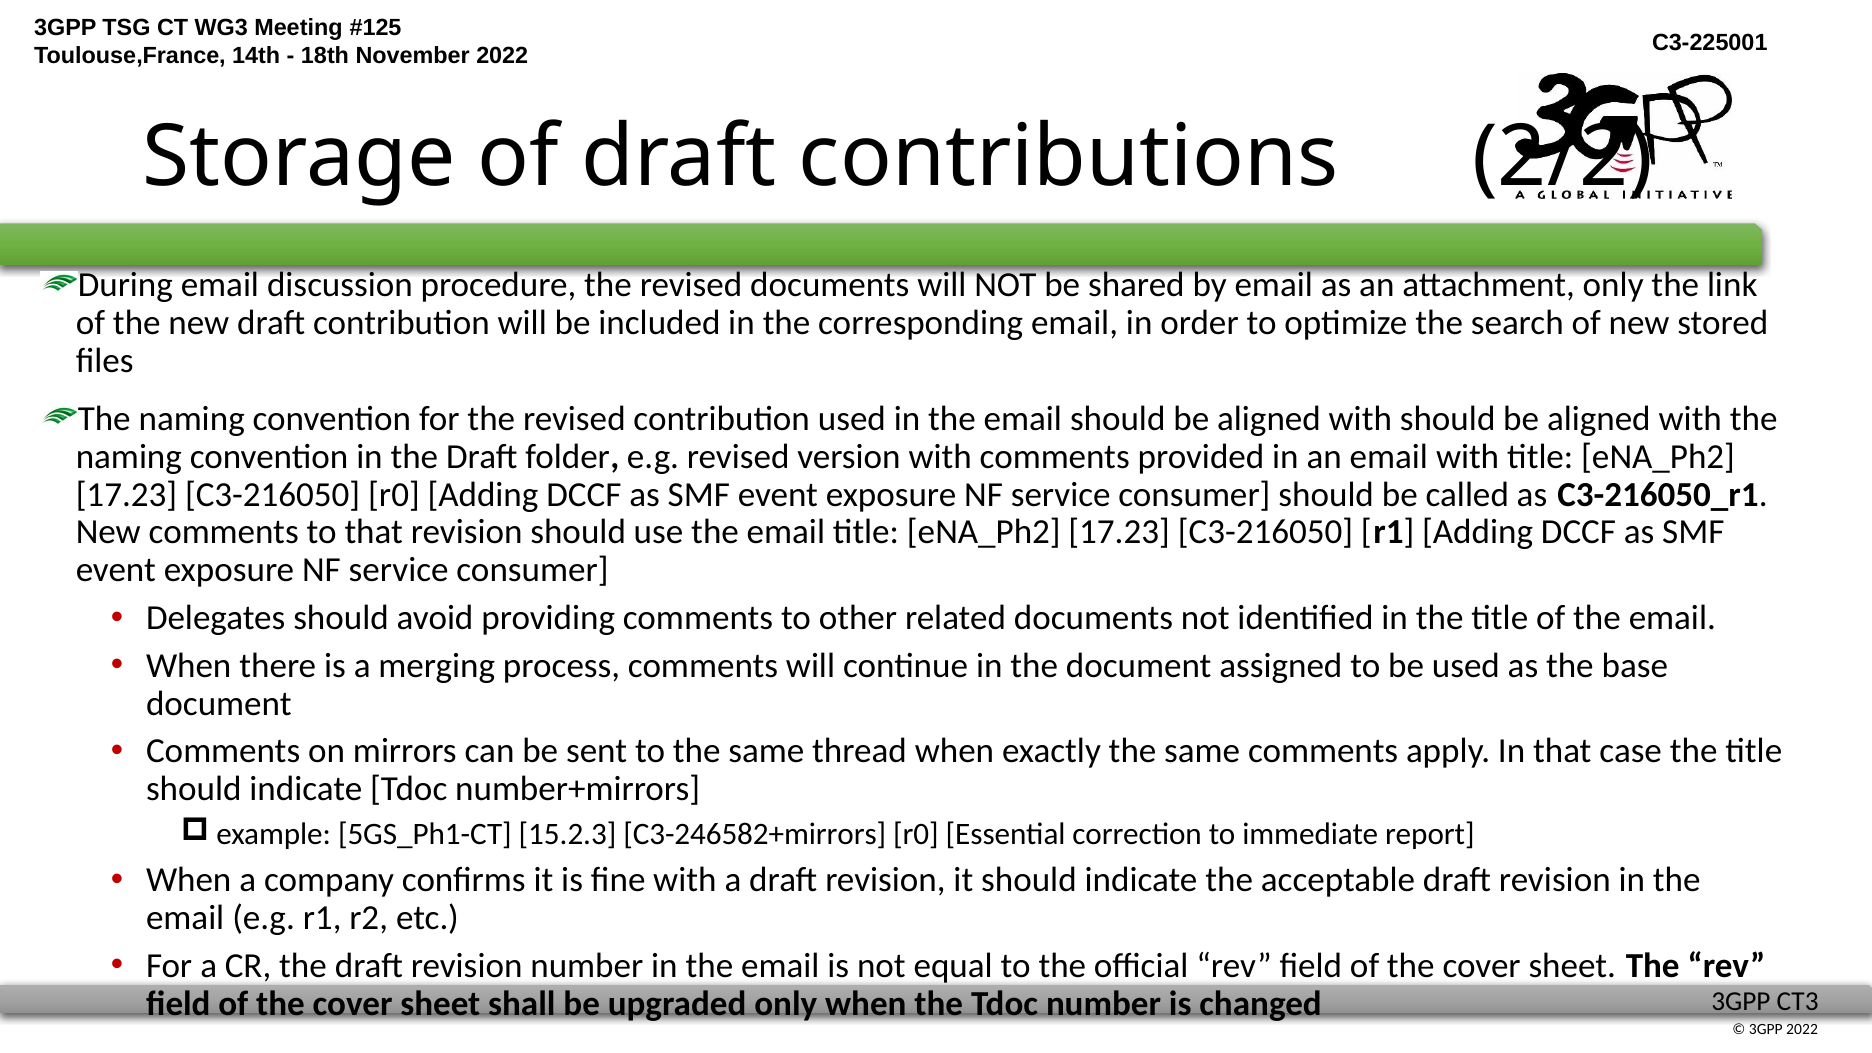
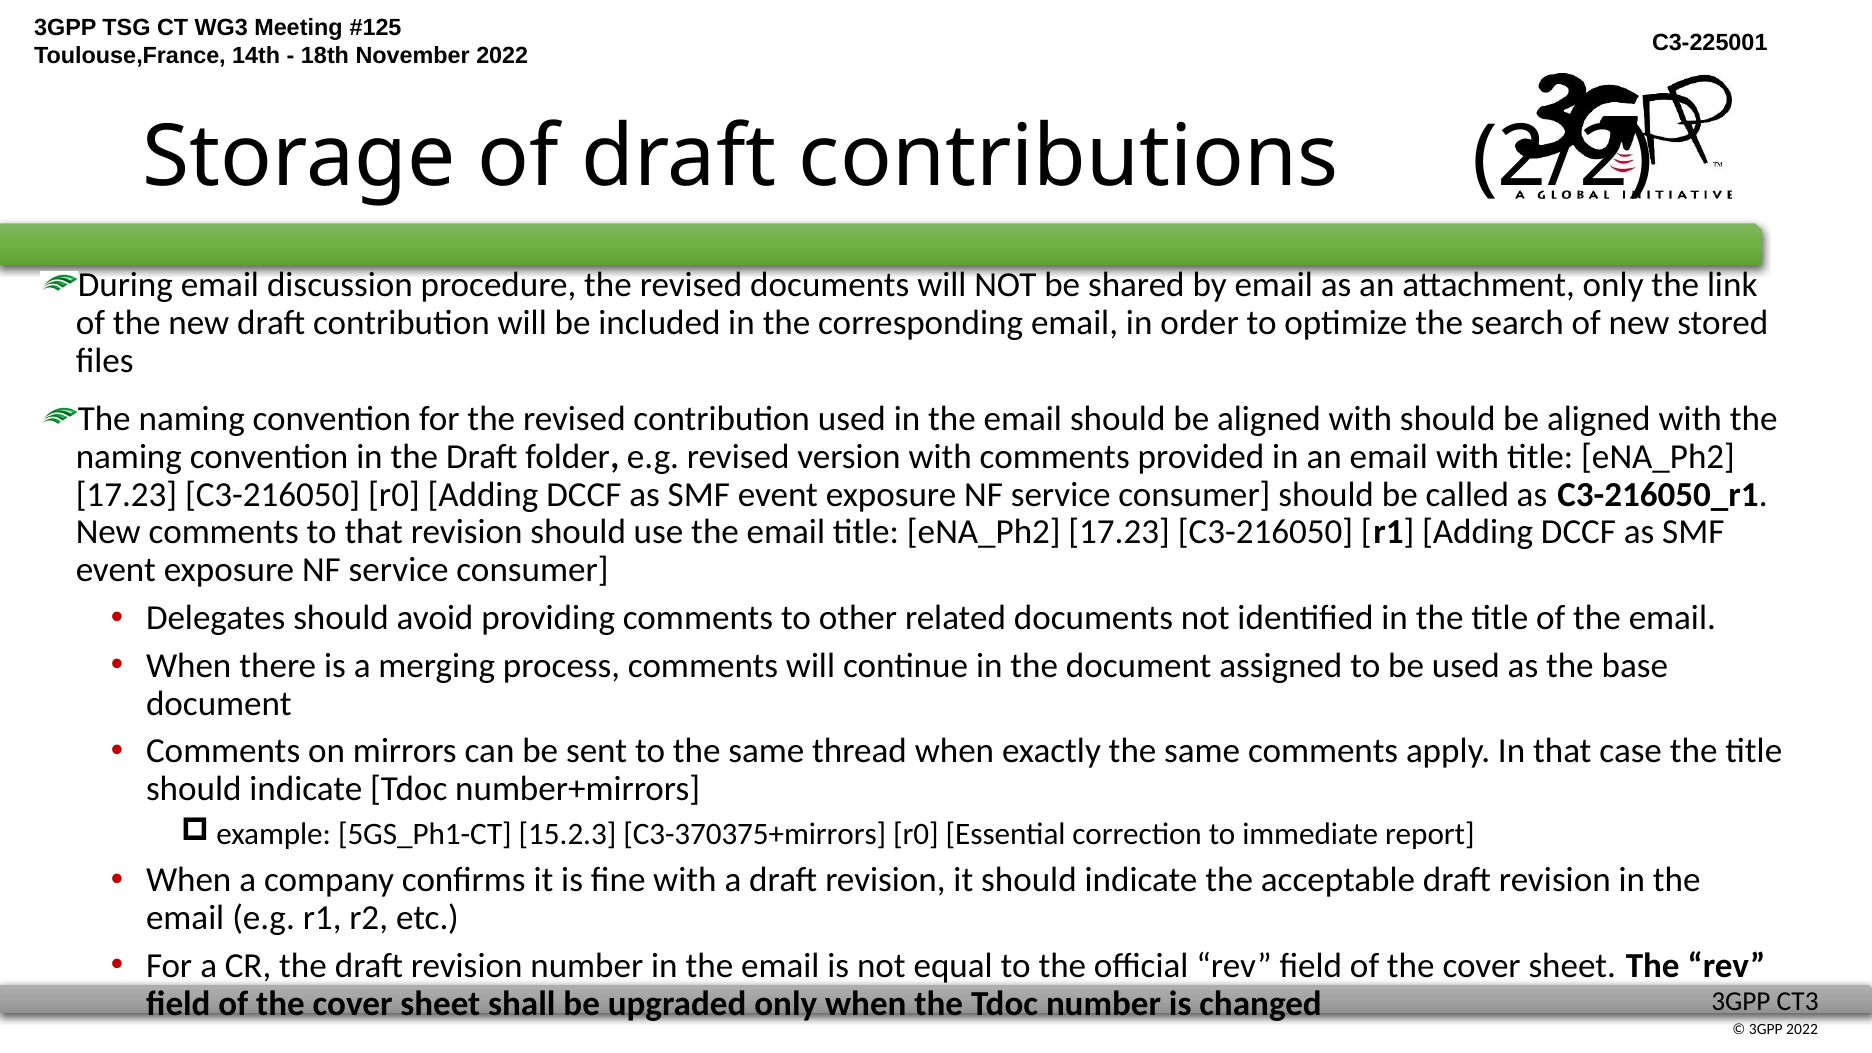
C3-246582+mirrors: C3-246582+mirrors -> C3-370375+mirrors
